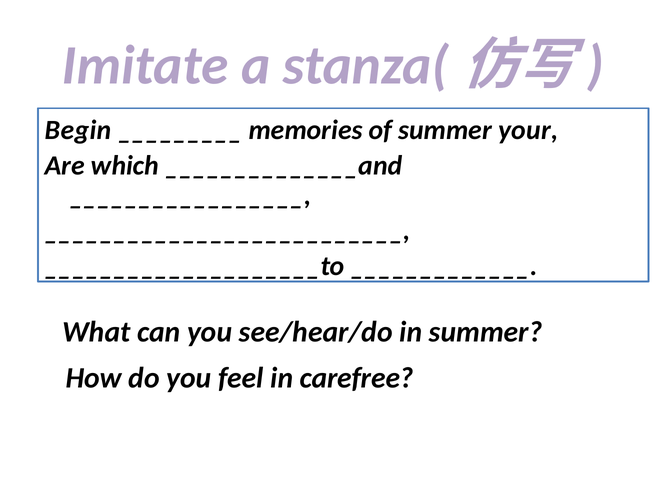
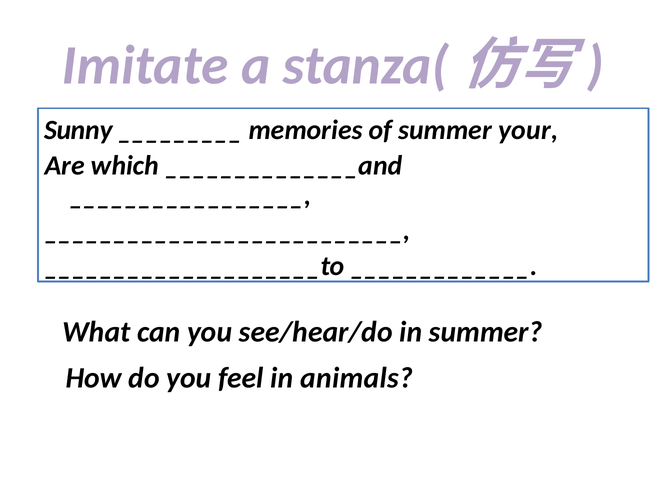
Begin: Begin -> Sunny
carefree: carefree -> animals
